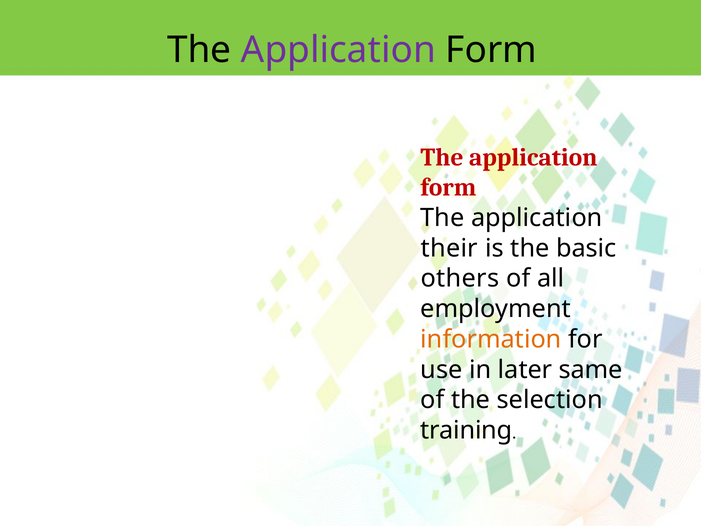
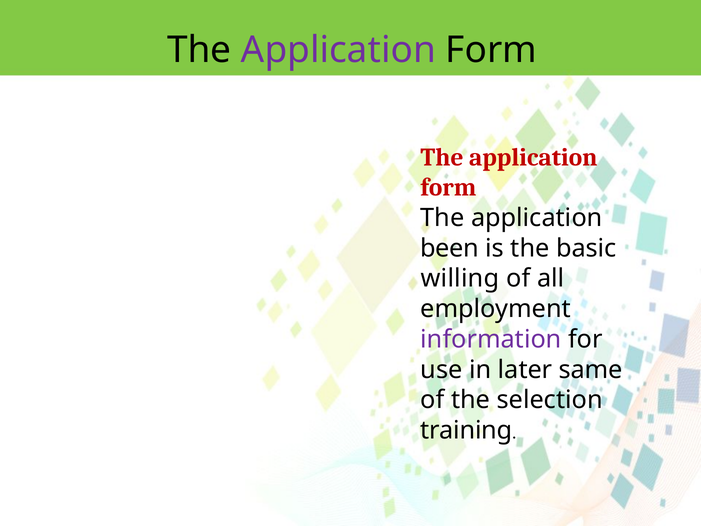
their: their -> been
others: others -> willing
information colour: orange -> purple
